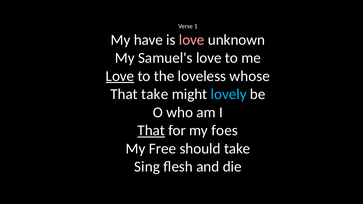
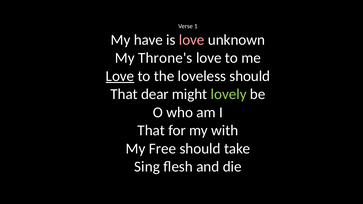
Samuel's: Samuel's -> Throne's
loveless whose: whose -> should
That take: take -> dear
lovely colour: light blue -> light green
That at (151, 131) underline: present -> none
foes: foes -> with
